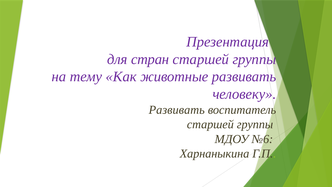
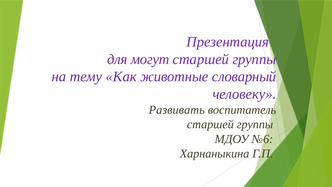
стран: стран -> могут
животные развивать: развивать -> словарный
